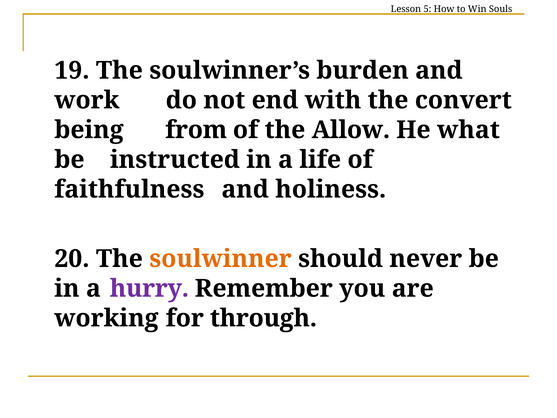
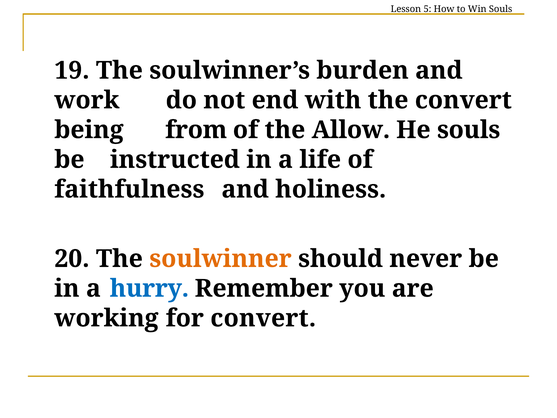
He what: what -> souls
hurry colour: purple -> blue
for through: through -> convert
